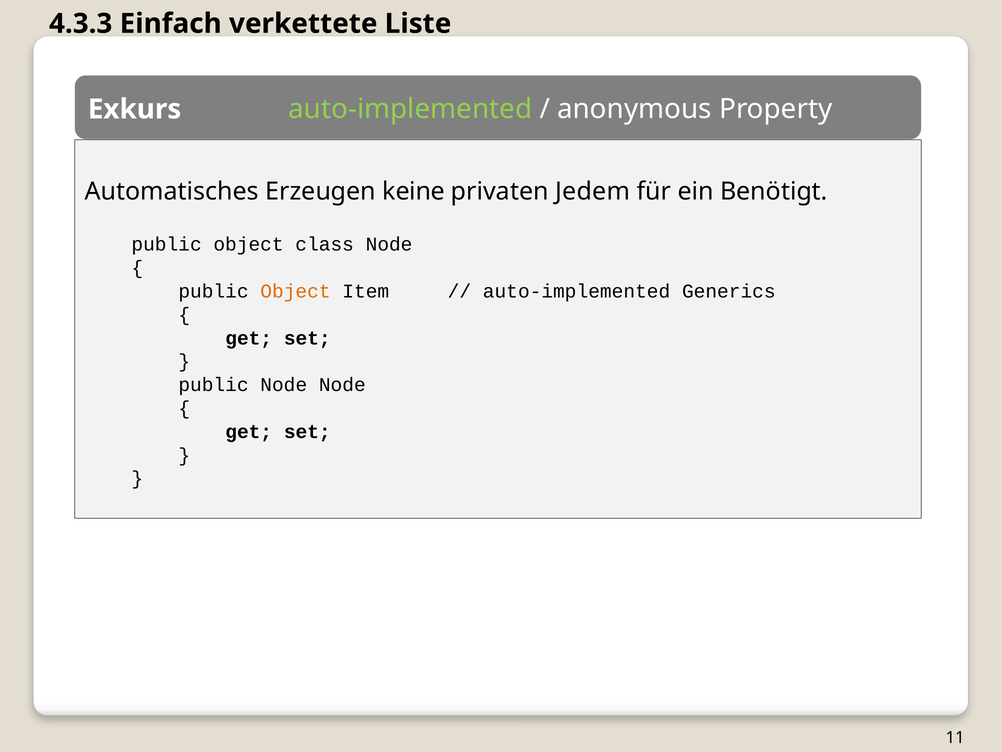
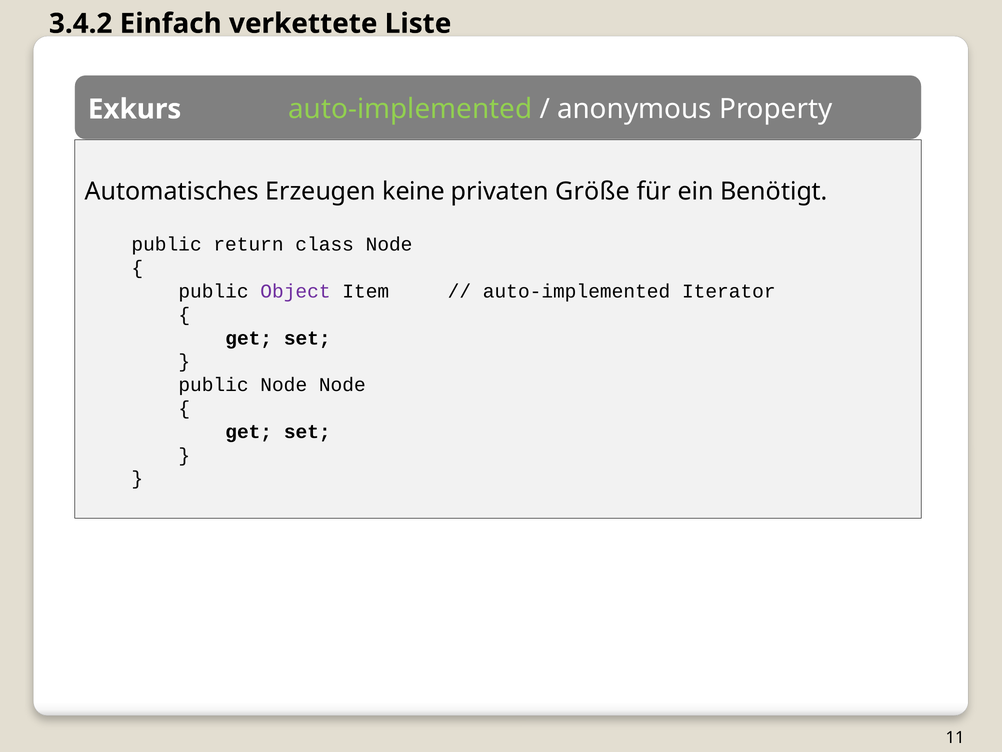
4.3.3: 4.3.3 -> 3.4.2
Jedem: Jedem -> Größe
object at (249, 244): object -> return
Object at (295, 291) colour: orange -> purple
Generics: Generics -> Iterator
